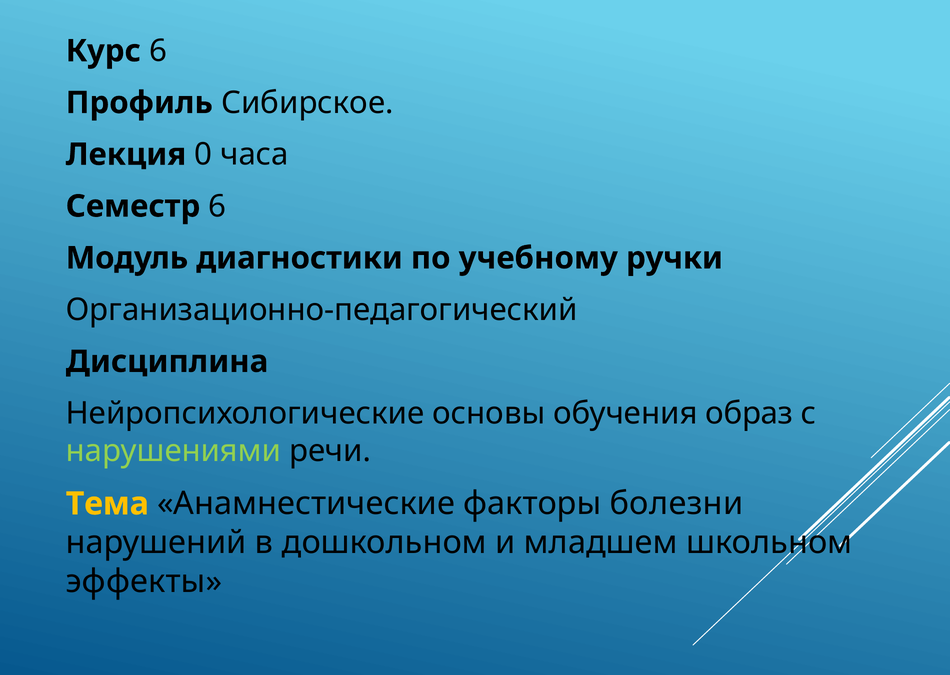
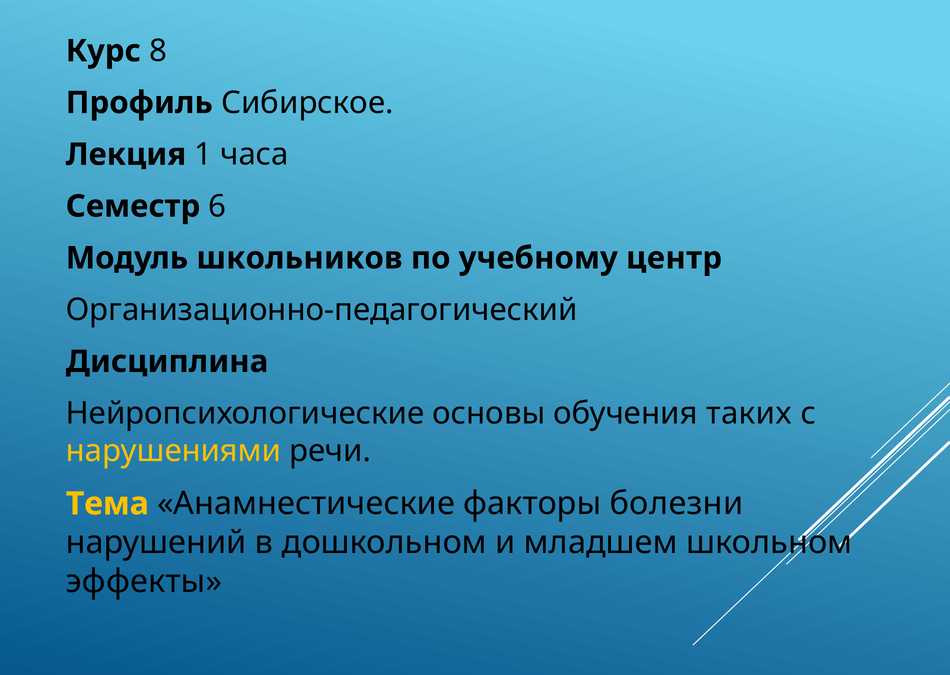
Курс 6: 6 -> 8
0: 0 -> 1
диагностики: диагностики -> школьников
ручки: ручки -> центр
образ: образ -> таких
нарушениями colour: light green -> yellow
